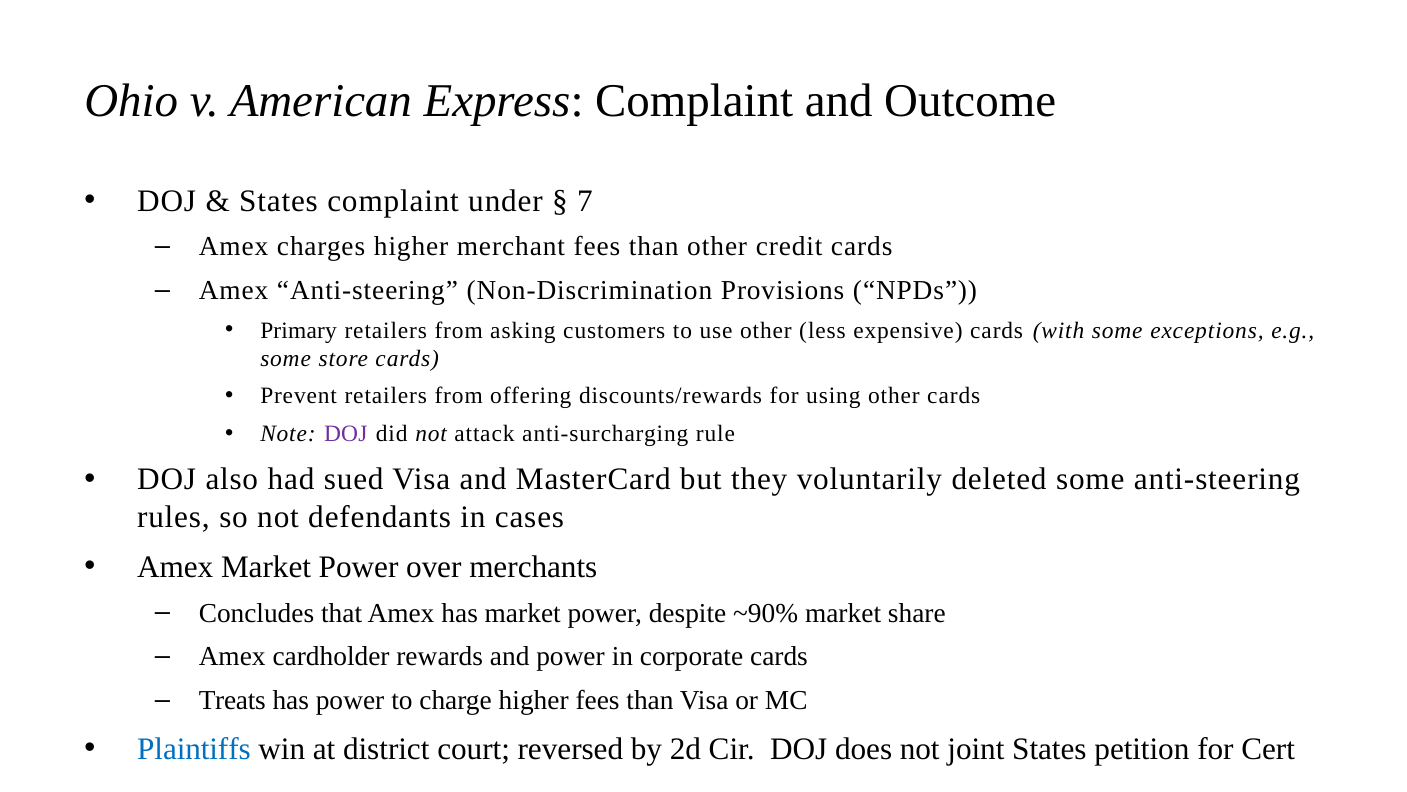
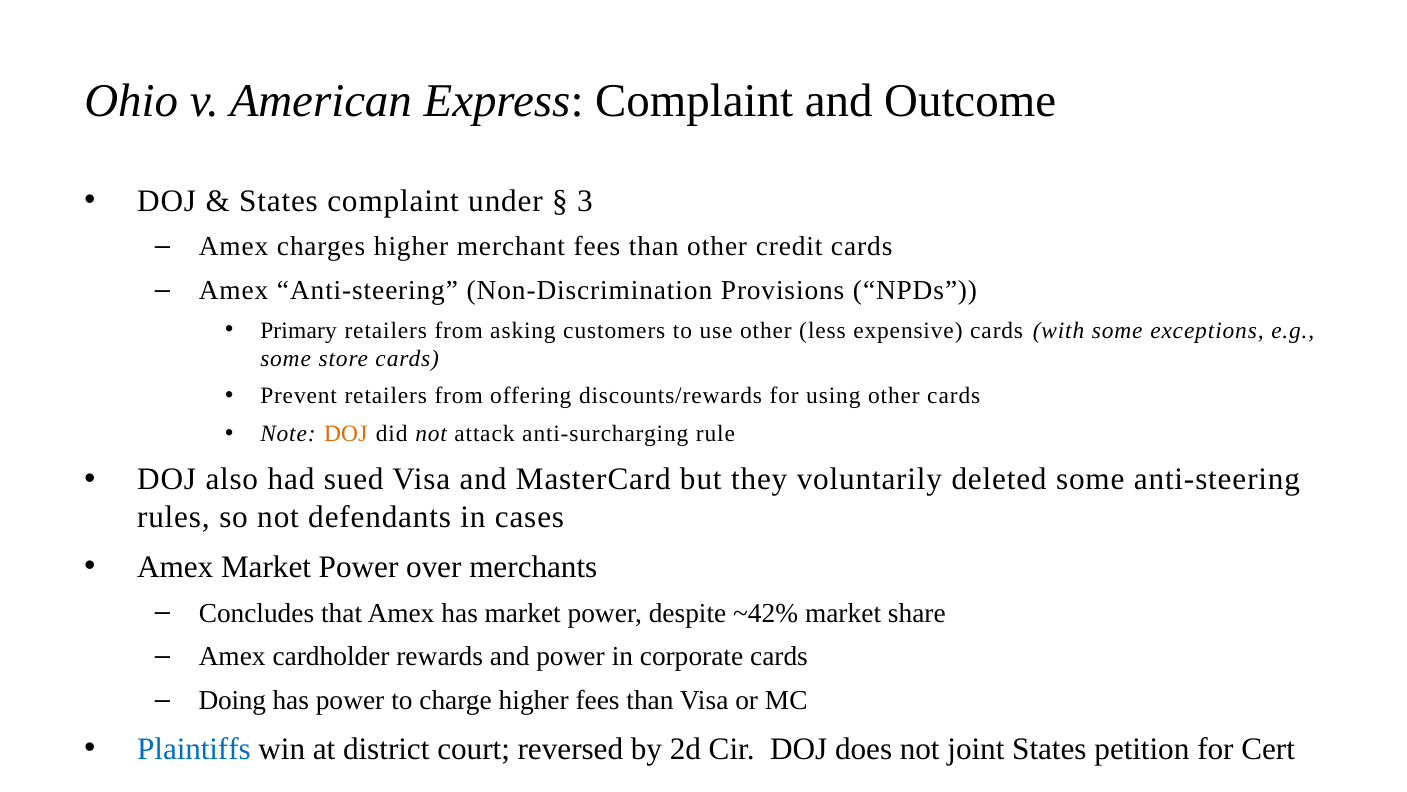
7: 7 -> 3
DOJ at (346, 433) colour: purple -> orange
~90%: ~90% -> ~42%
Treats: Treats -> Doing
